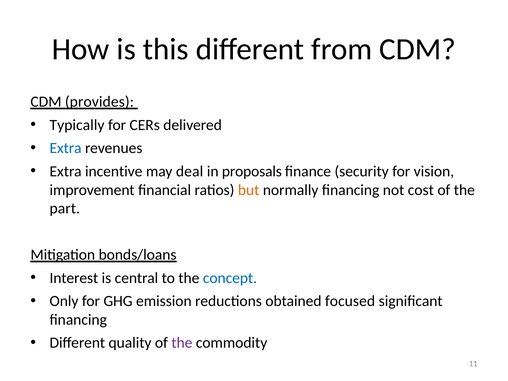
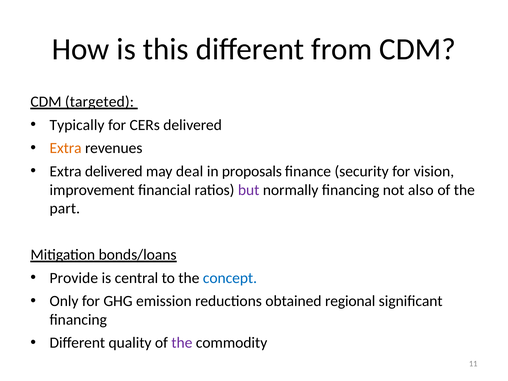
provides: provides -> targeted
Extra at (66, 148) colour: blue -> orange
Extra incentive: incentive -> delivered
but colour: orange -> purple
cost: cost -> also
Interest: Interest -> Provide
focused: focused -> regional
